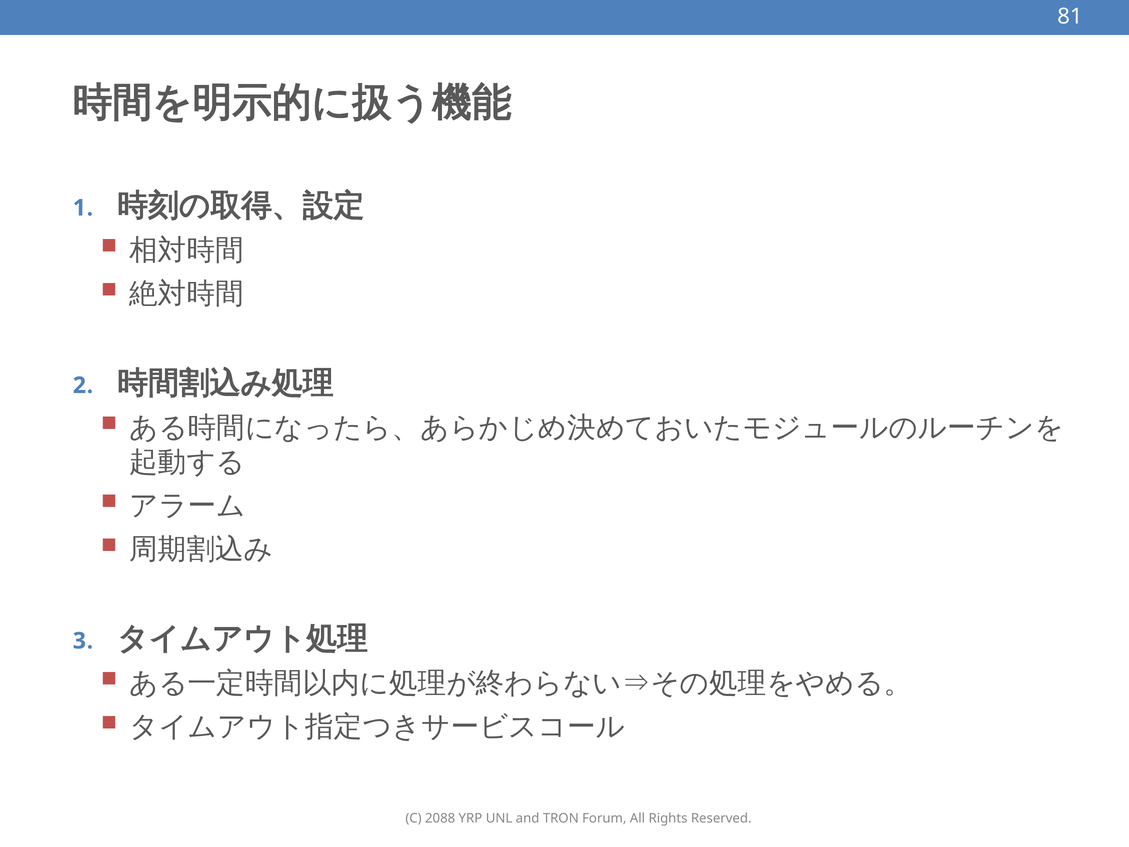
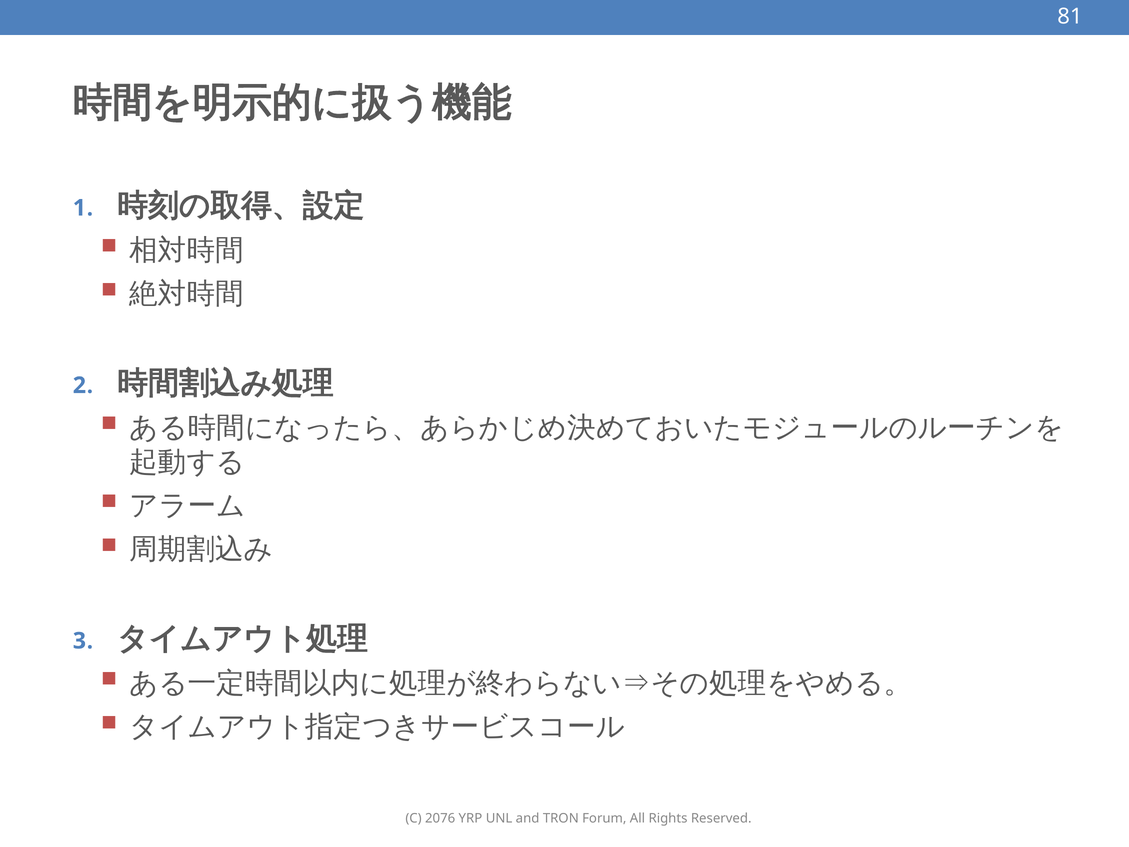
2088: 2088 -> 2076
